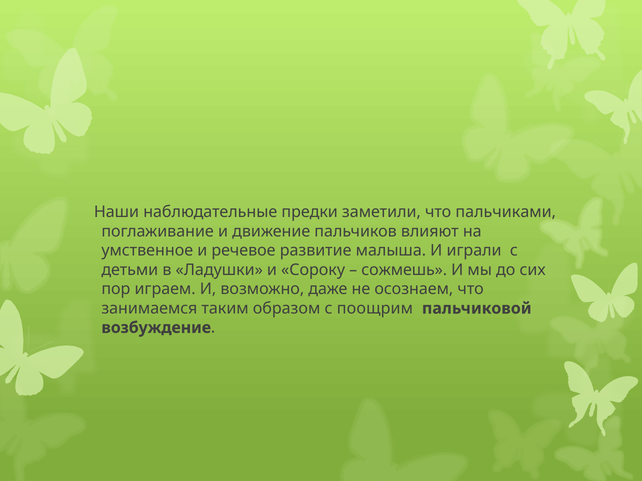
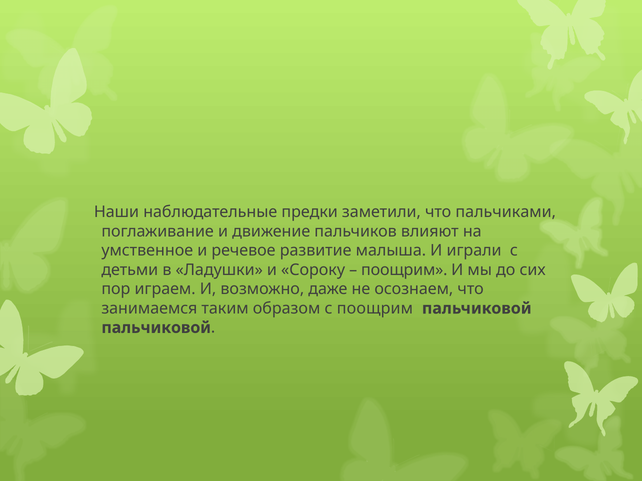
сожмешь at (404, 270): сожмешь -> поощрим
возбуждение at (156, 328): возбуждение -> пальчиковой
